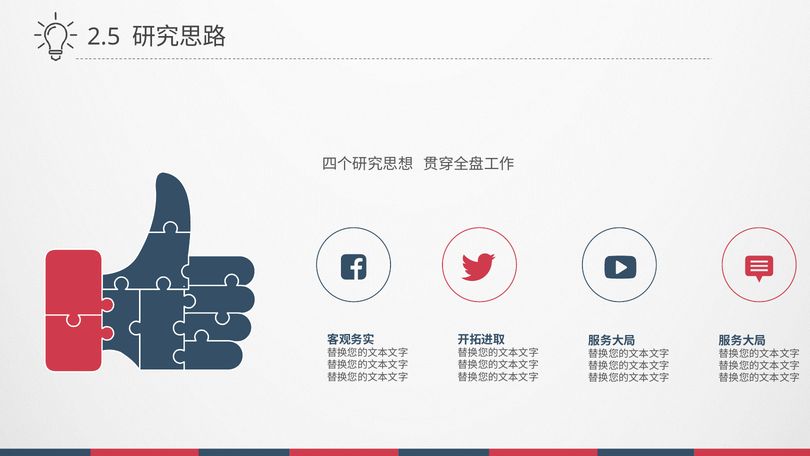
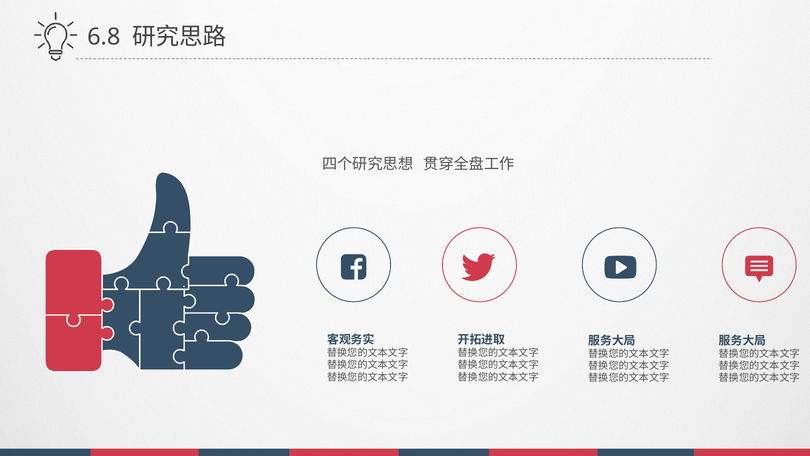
2.5: 2.5 -> 6.8
